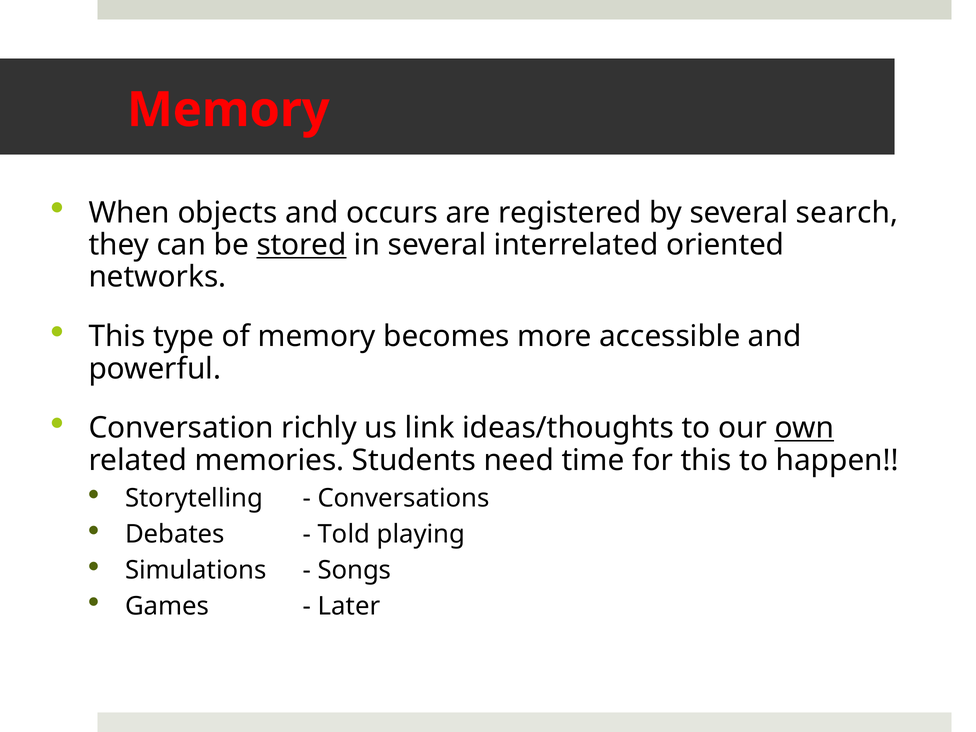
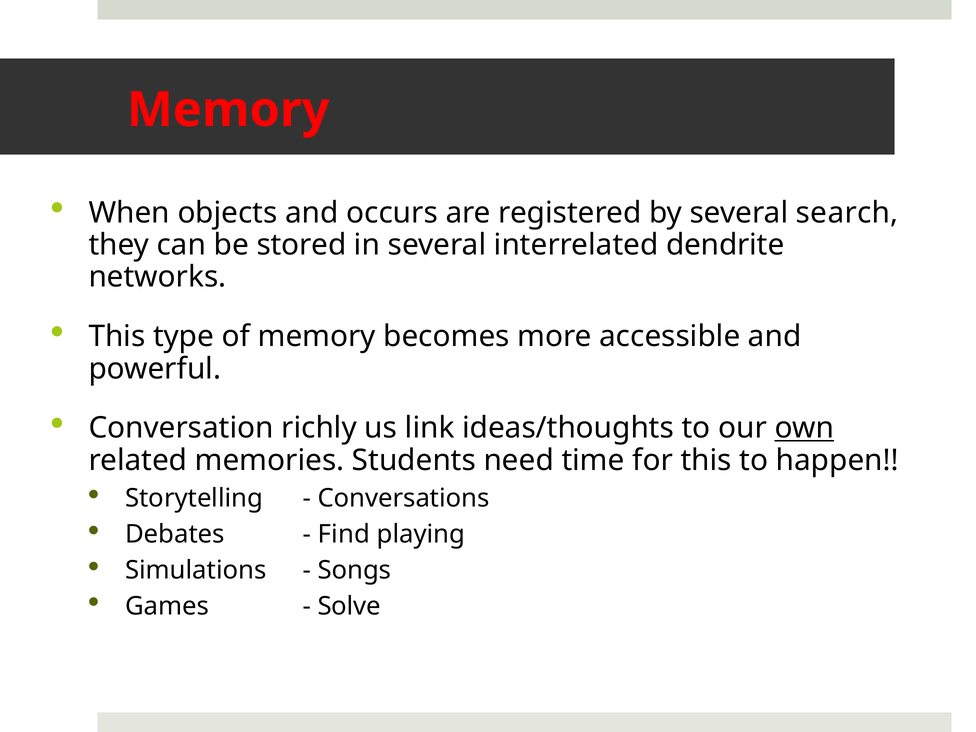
stored underline: present -> none
oriented: oriented -> dendrite
Told: Told -> Find
Later: Later -> Solve
